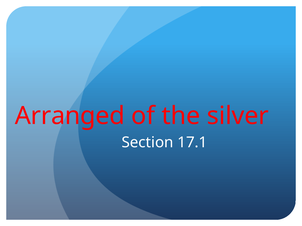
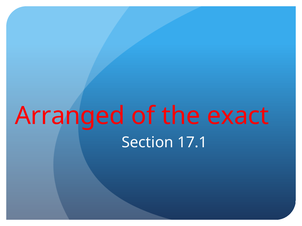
silver: silver -> exact
